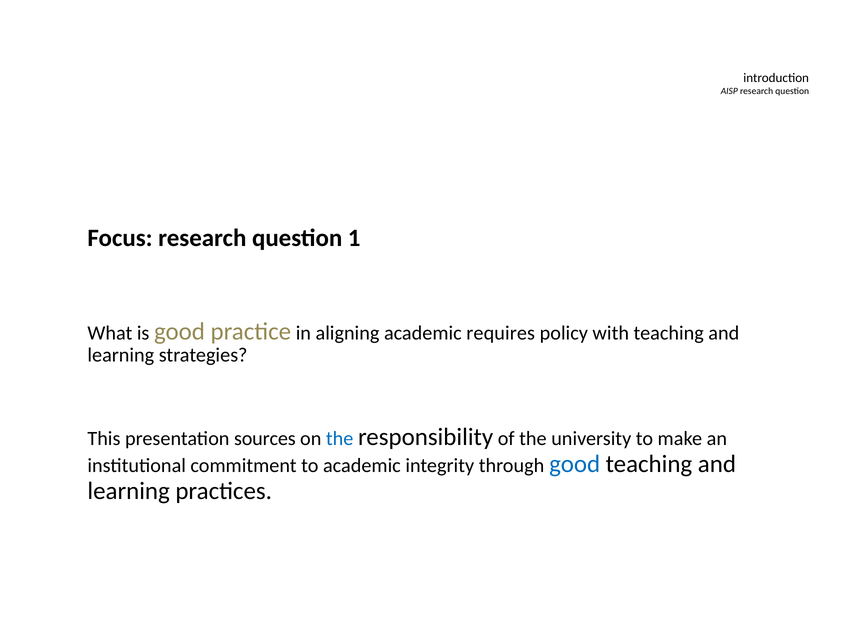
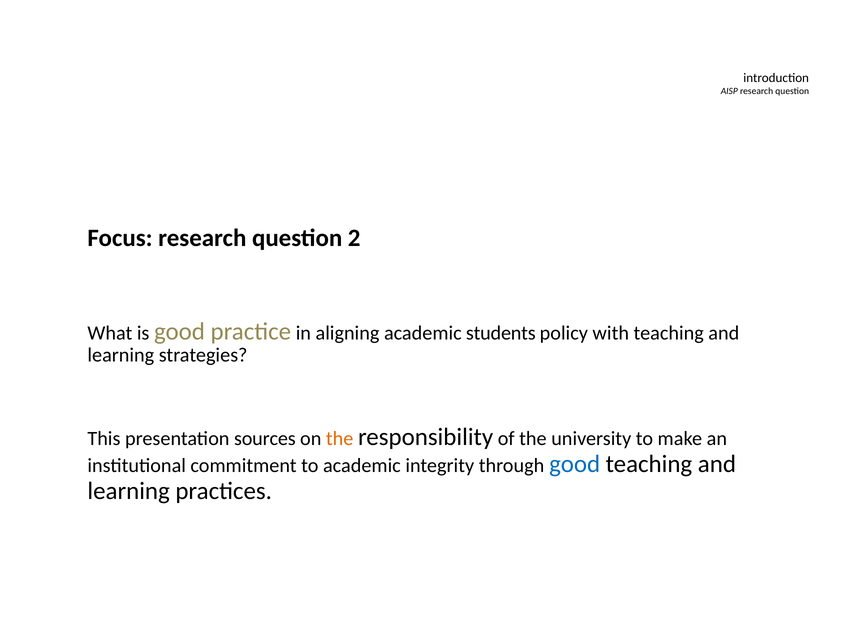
1: 1 -> 2
requires: requires -> students
the at (340, 439) colour: blue -> orange
